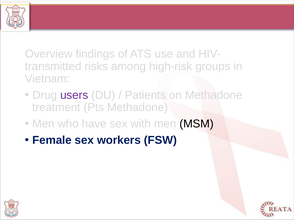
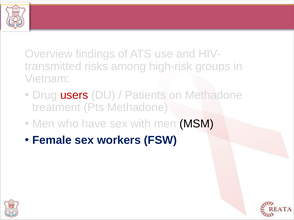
users colour: purple -> red
